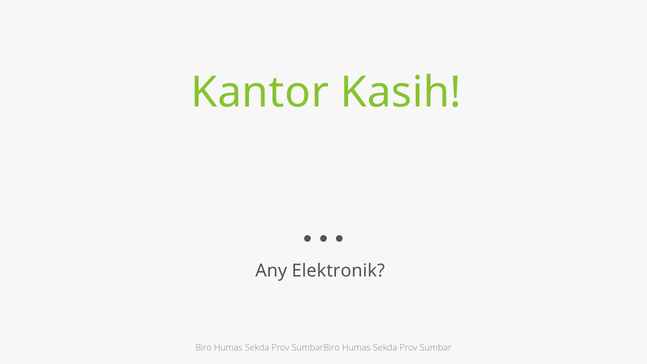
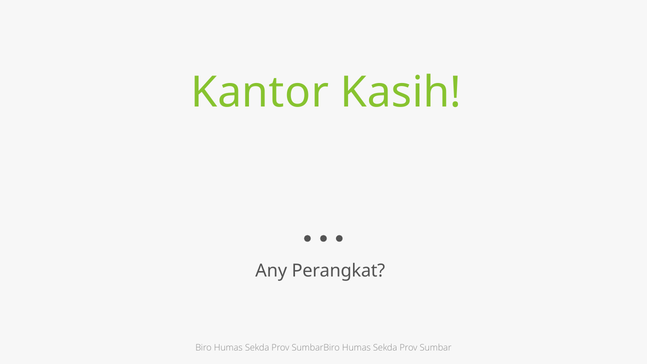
Elektronik: Elektronik -> Perangkat
